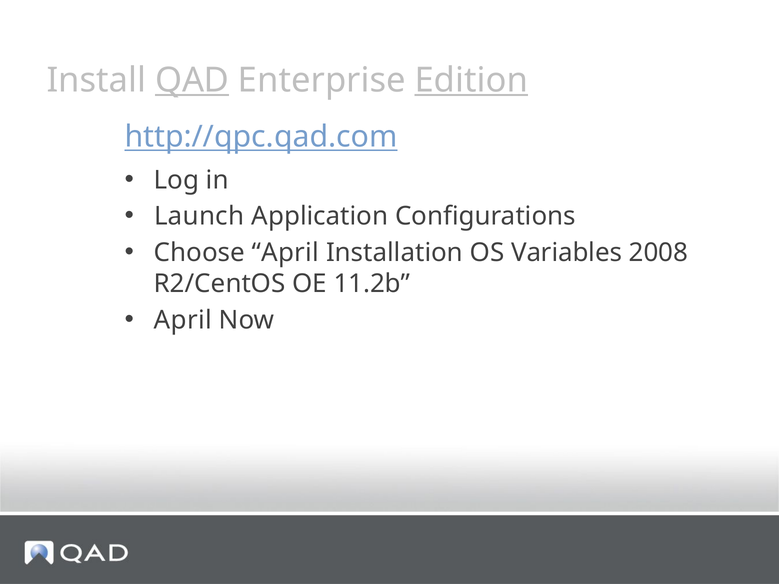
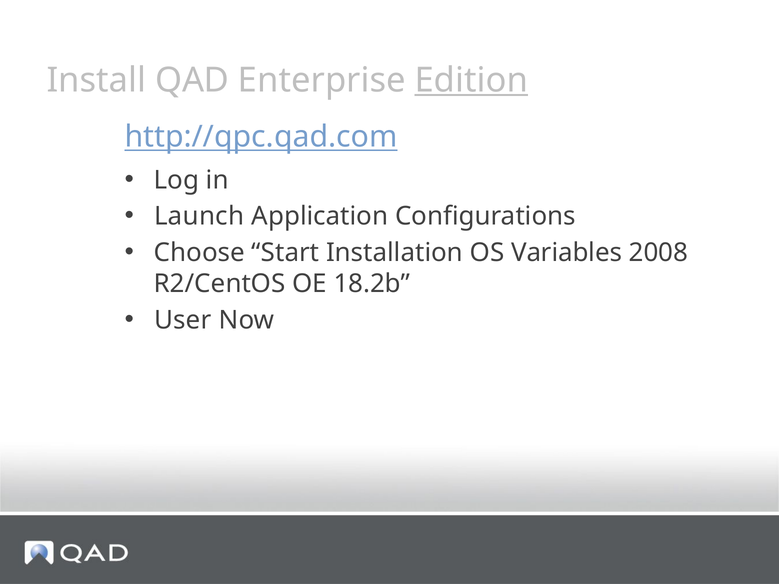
QAD underline: present -> none
Choose April: April -> Start
11.2b: 11.2b -> 18.2b
April at (183, 320): April -> User
